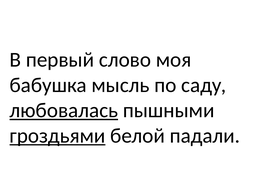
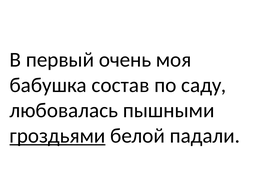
слово: слово -> очень
мысль: мысль -> состав
любовалась underline: present -> none
